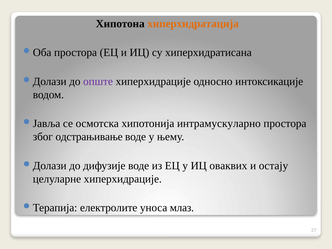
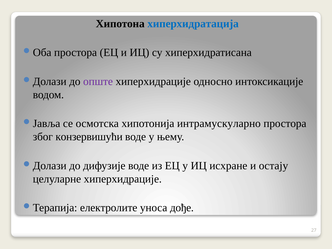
хиперхидратација colour: orange -> blue
одстрањивање: одстрањивање -> конзервишући
оваквих: оваквих -> исхране
млаз: млаз -> дође
